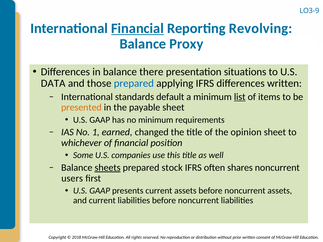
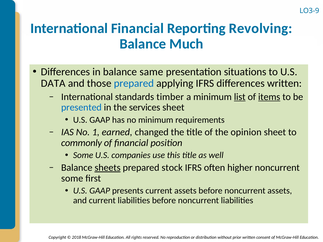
Financial at (137, 28) underline: present -> none
Proxy: Proxy -> Much
there: there -> same
default: default -> timber
items underline: none -> present
presented colour: orange -> blue
payable: payable -> services
whichever: whichever -> commonly
shares: shares -> higher
users at (72, 178): users -> some
